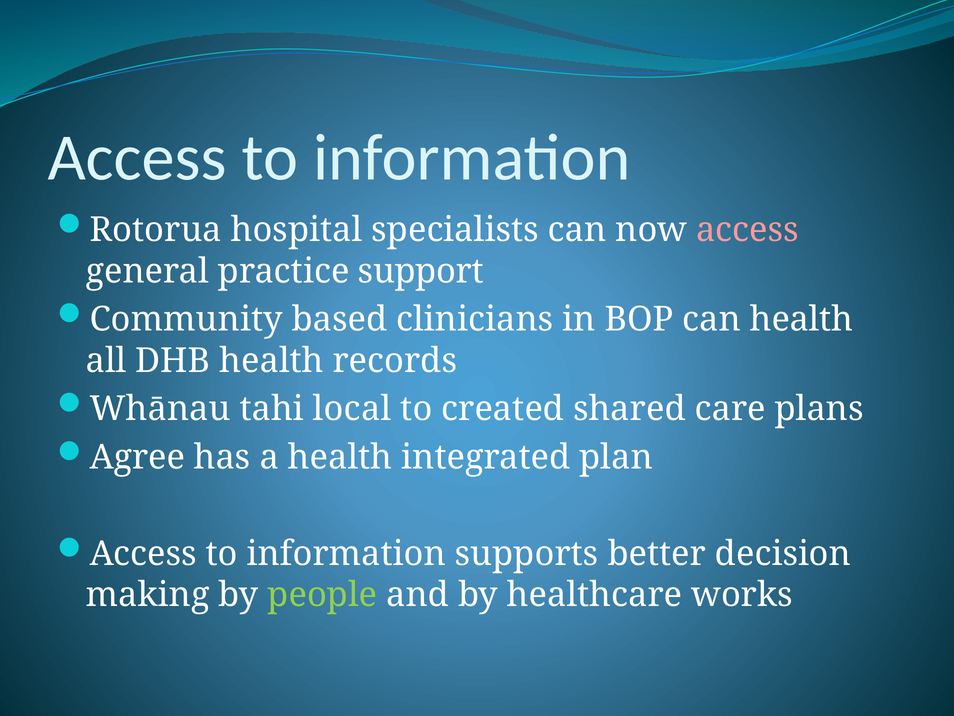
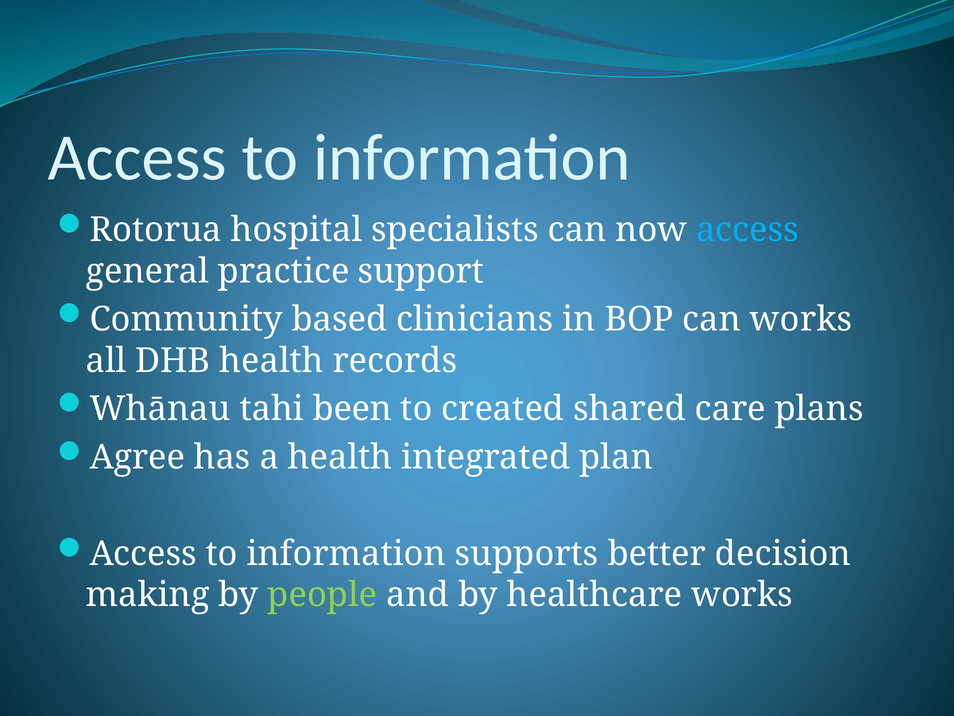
access at (747, 230) colour: pink -> light blue
can health: health -> works
local: local -> been
